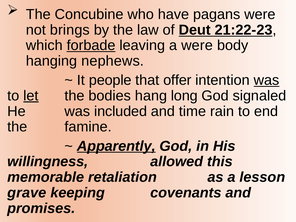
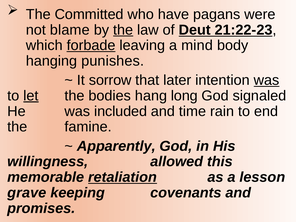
Concubine: Concubine -> Committed
brings: brings -> blame
the at (123, 30) underline: none -> present
a were: were -> mind
nephews: nephews -> punishes
people: people -> sorrow
offer: offer -> later
Apparently underline: present -> none
retaliation underline: none -> present
